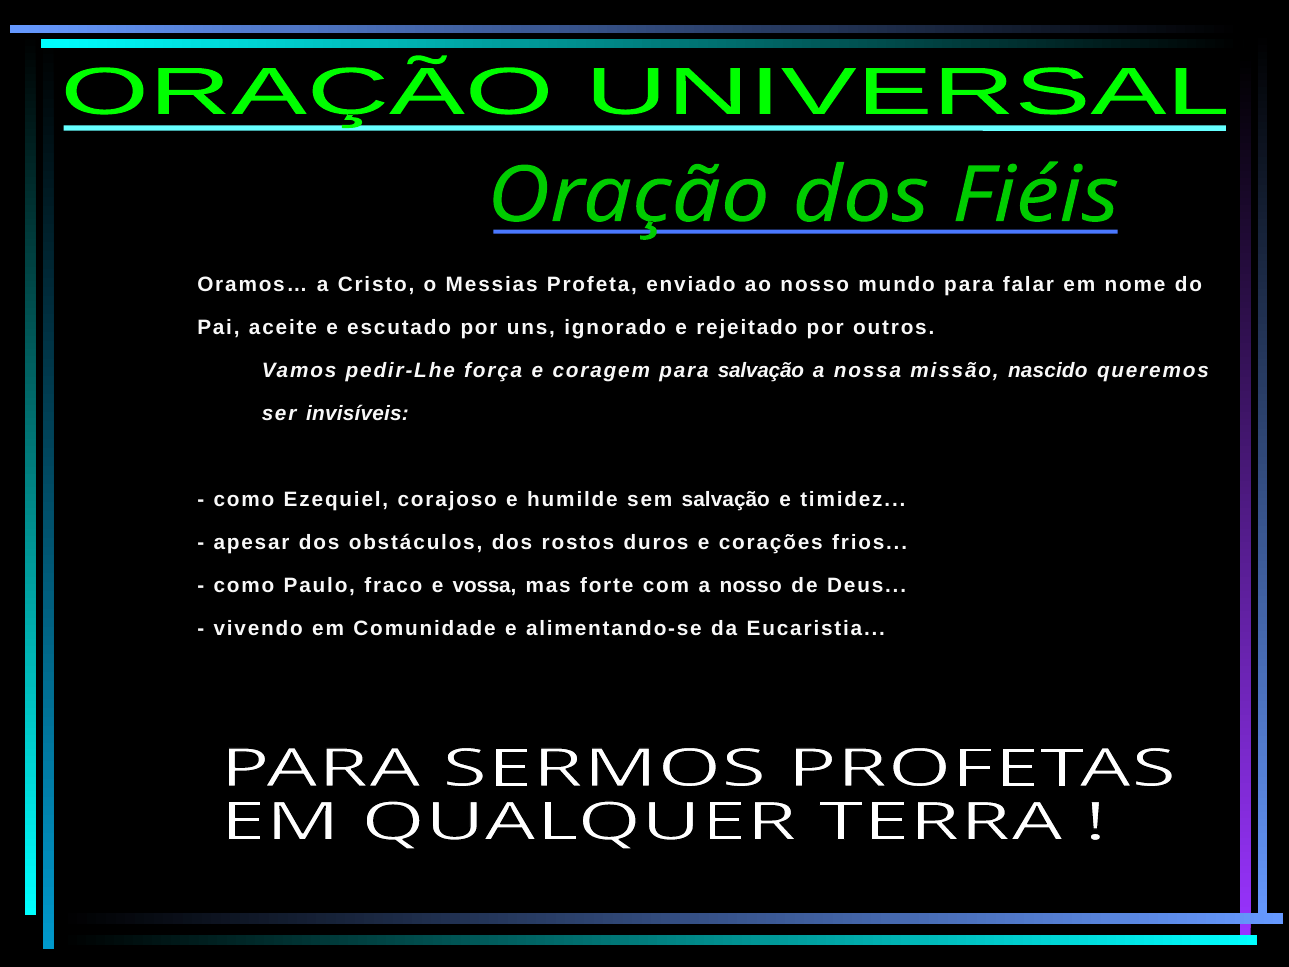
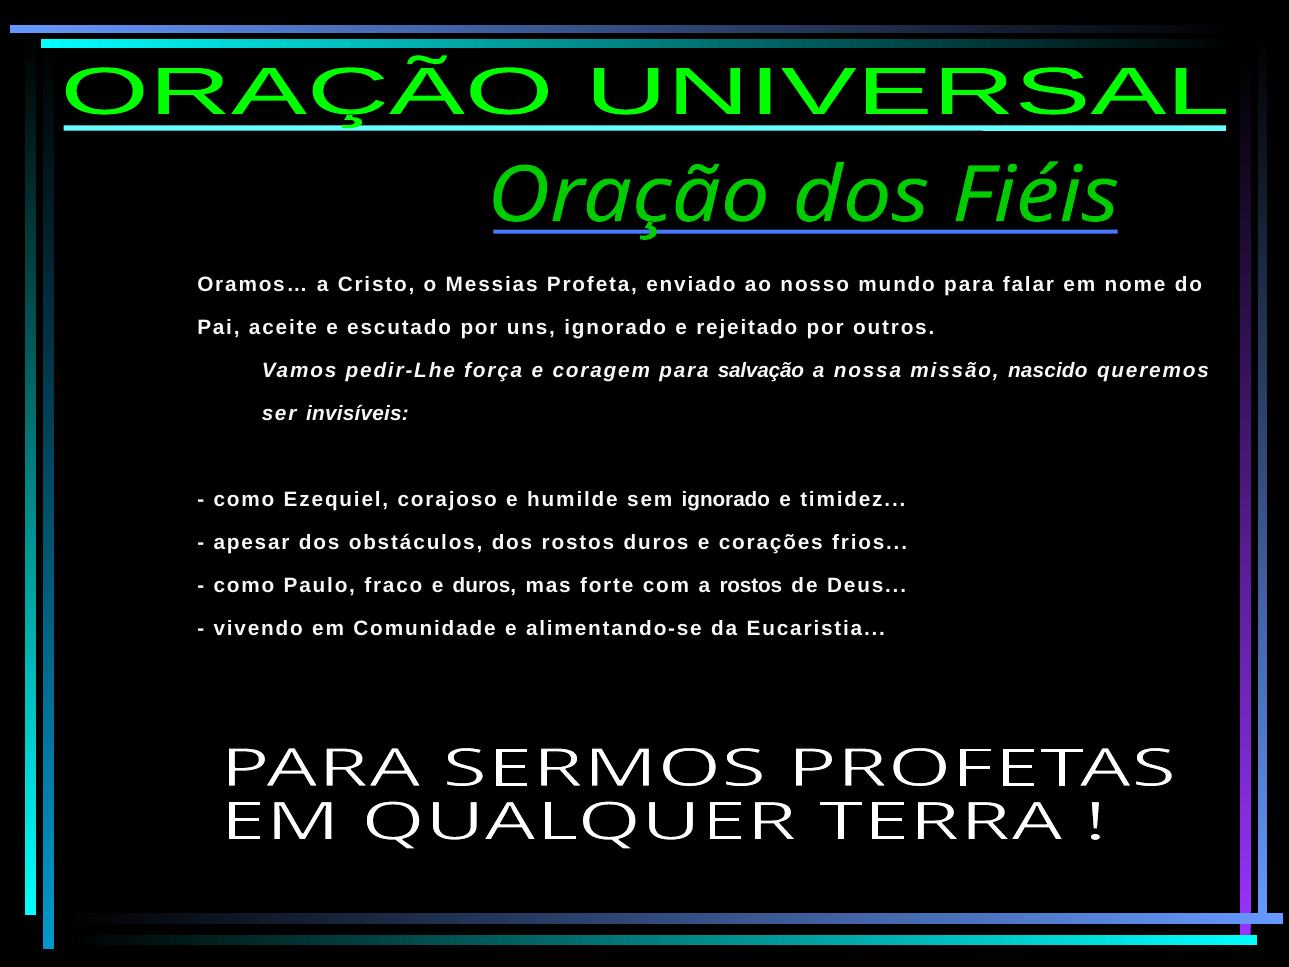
sem salvação: salvação -> ignorado
e vossa: vossa -> duros
a nosso: nosso -> rostos
